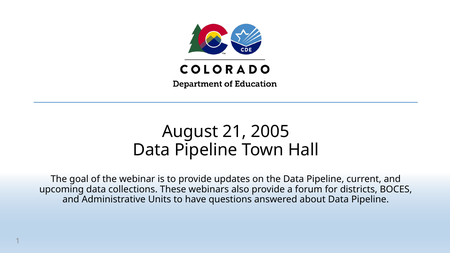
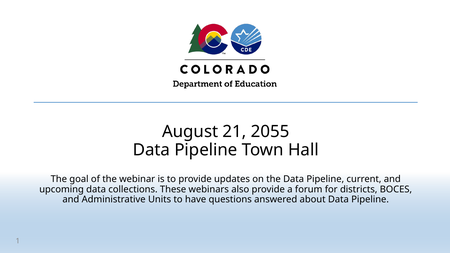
2005: 2005 -> 2055
